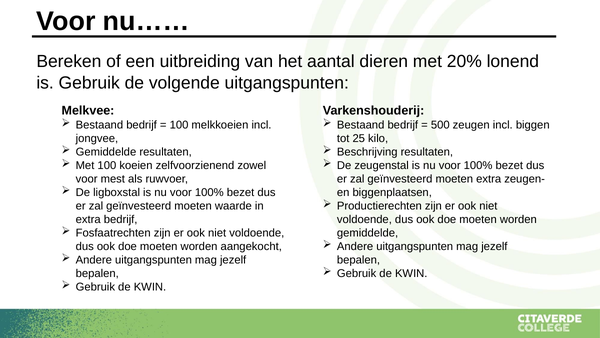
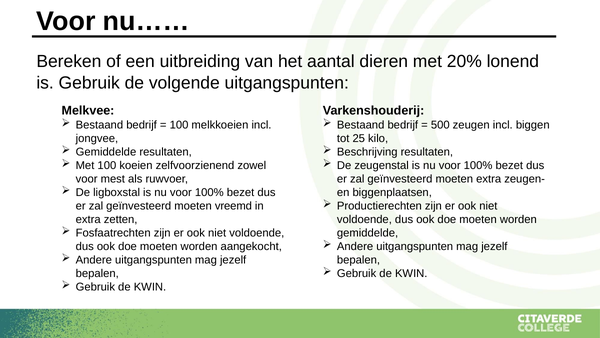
waarde: waarde -> vreemd
extra bedrijf: bedrijf -> zetten
